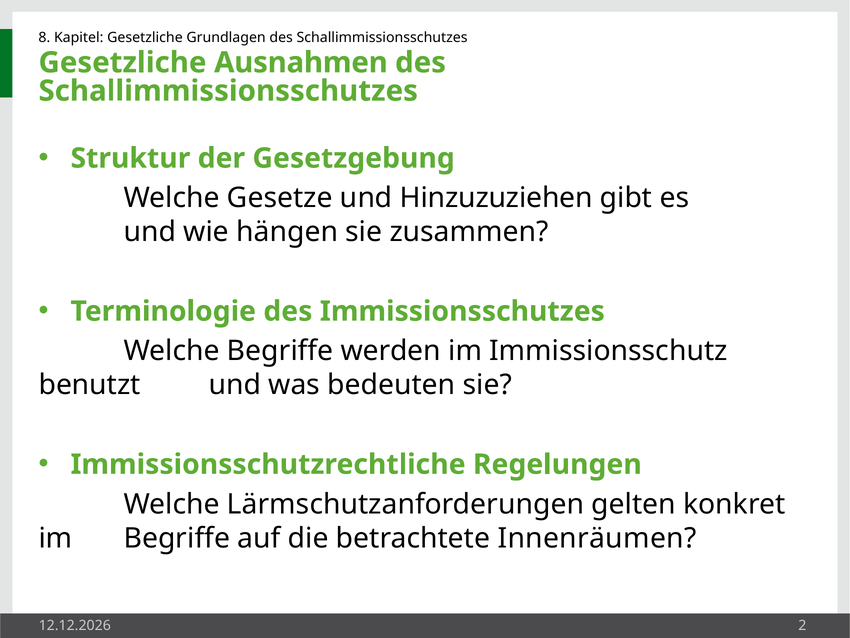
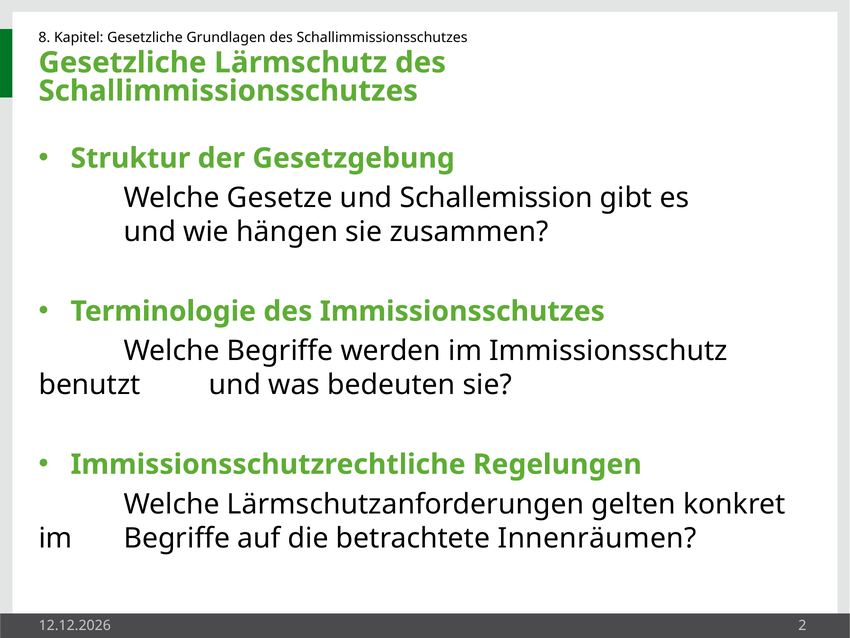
Ausnahmen: Ausnahmen -> Lärmschutz
Hinzuzuziehen: Hinzuzuziehen -> Schallemission
